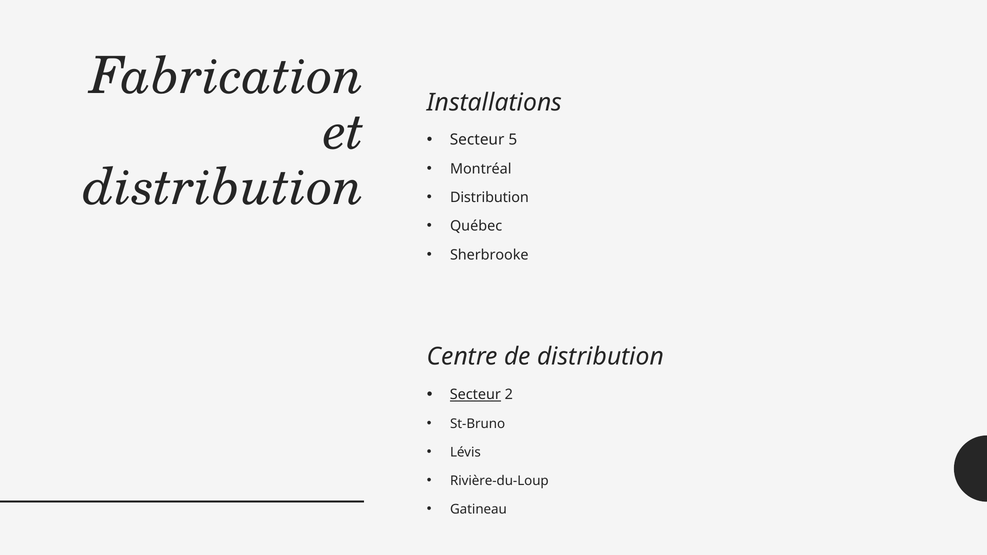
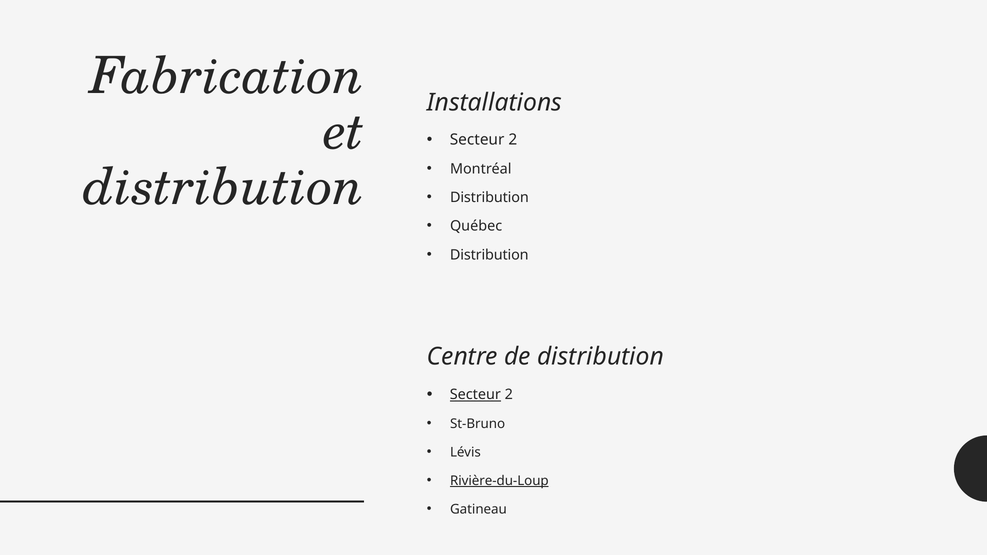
5 at (513, 140): 5 -> 2
Sherbrooke at (489, 255): Sherbrooke -> Distribution
Rivière-du-Loup underline: none -> present
